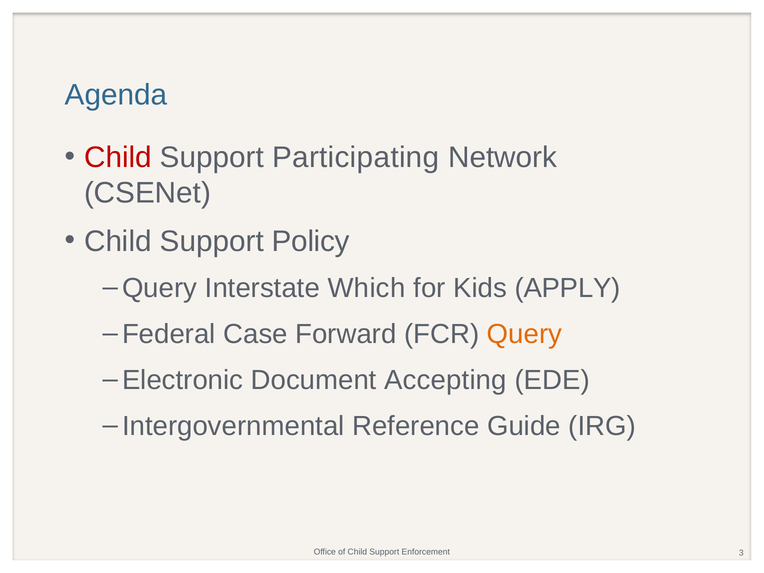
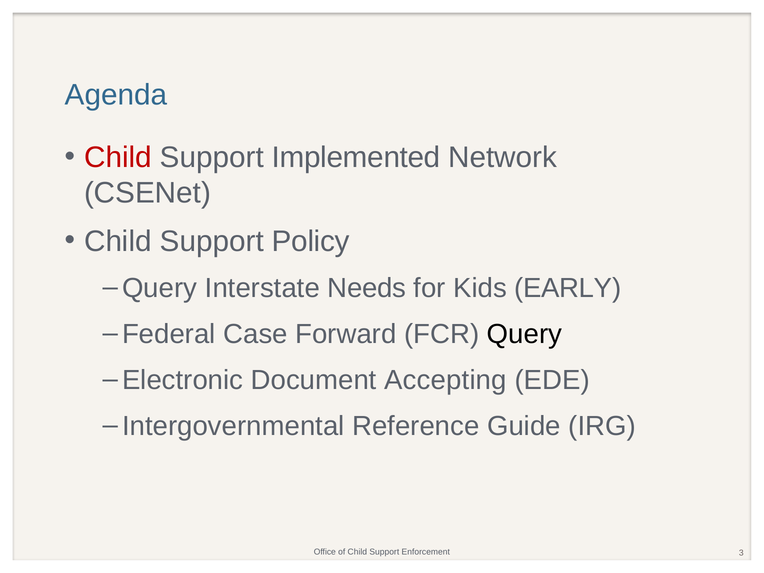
Participating: Participating -> Implemented
Which: Which -> Needs
APPLY: APPLY -> EARLY
Query at (524, 334) colour: orange -> black
